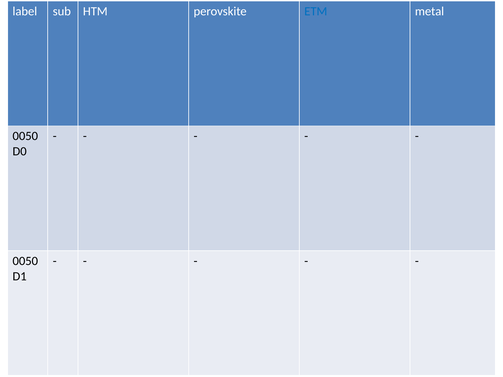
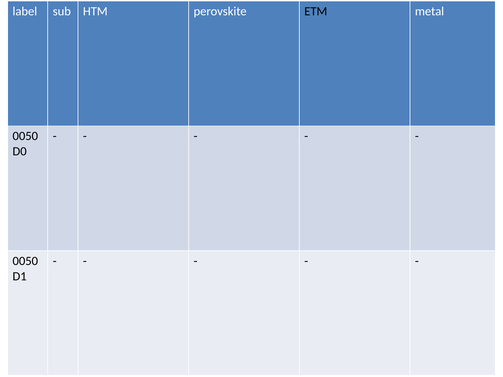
ETM colour: blue -> black
